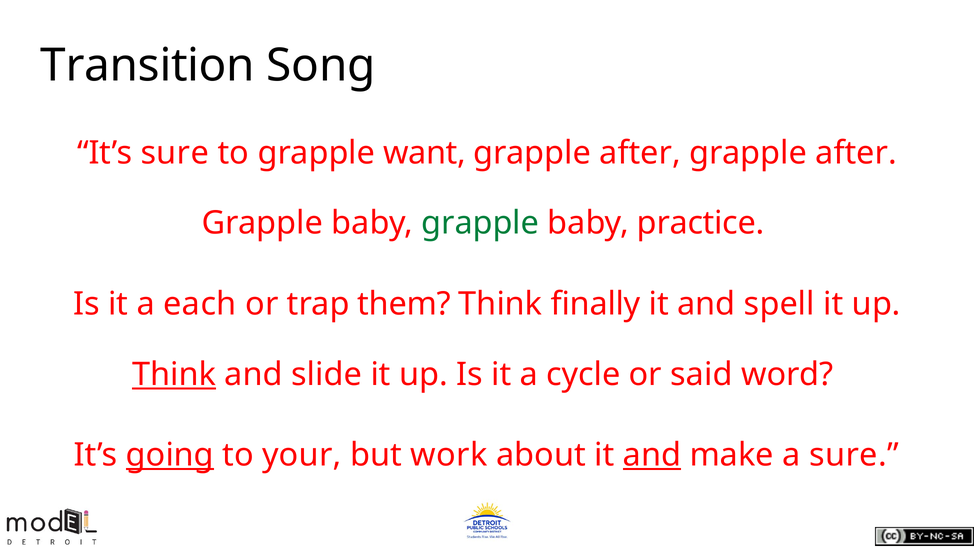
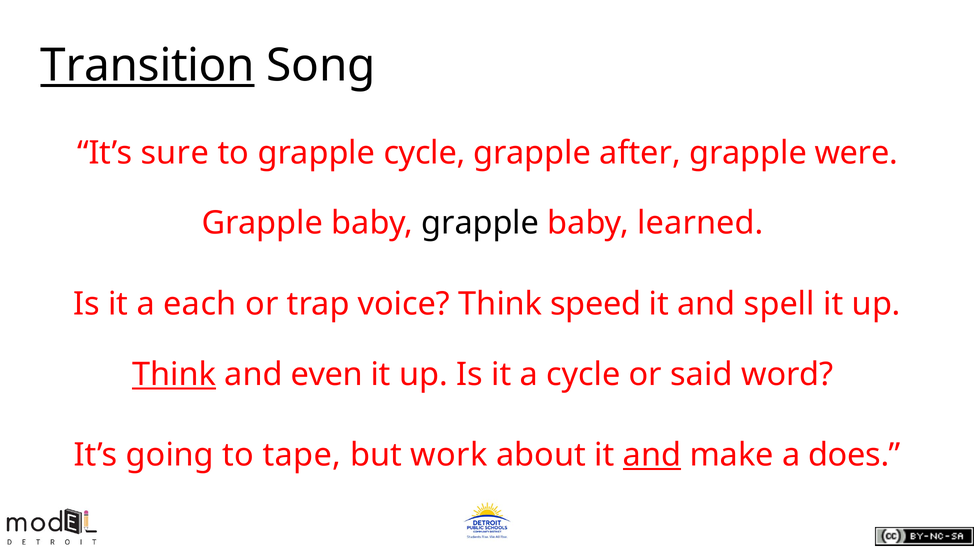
Transition underline: none -> present
grapple want: want -> cycle
after at (856, 153): after -> were
grapple at (480, 223) colour: green -> black
practice: practice -> learned
them: them -> voice
finally: finally -> speed
slide: slide -> even
going underline: present -> none
your: your -> tape
a sure: sure -> does
